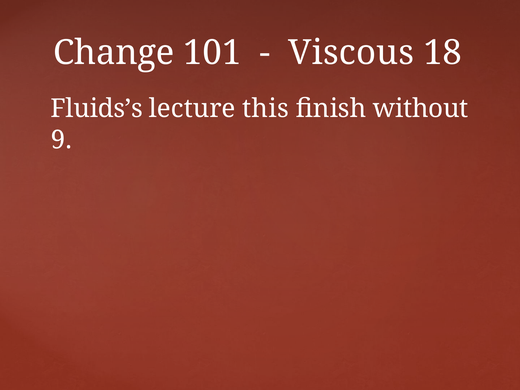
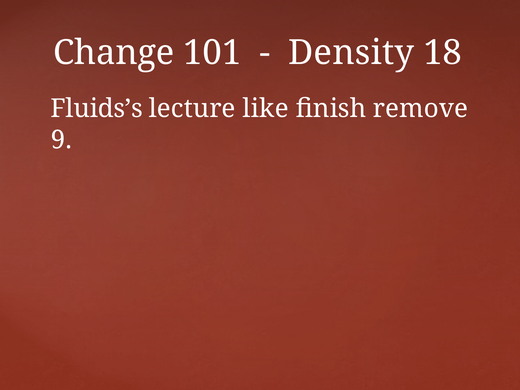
Viscous: Viscous -> Density
this: this -> like
without: without -> remove
